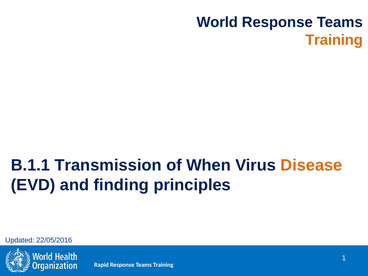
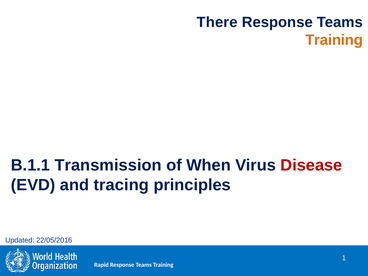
World: World -> There
Disease colour: orange -> red
finding: finding -> tracing
